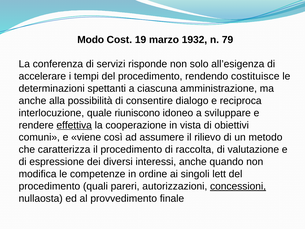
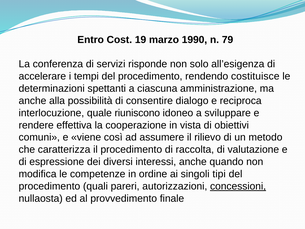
Modo: Modo -> Entro
1932: 1932 -> 1990
effettiva underline: present -> none
lett: lett -> tipi
